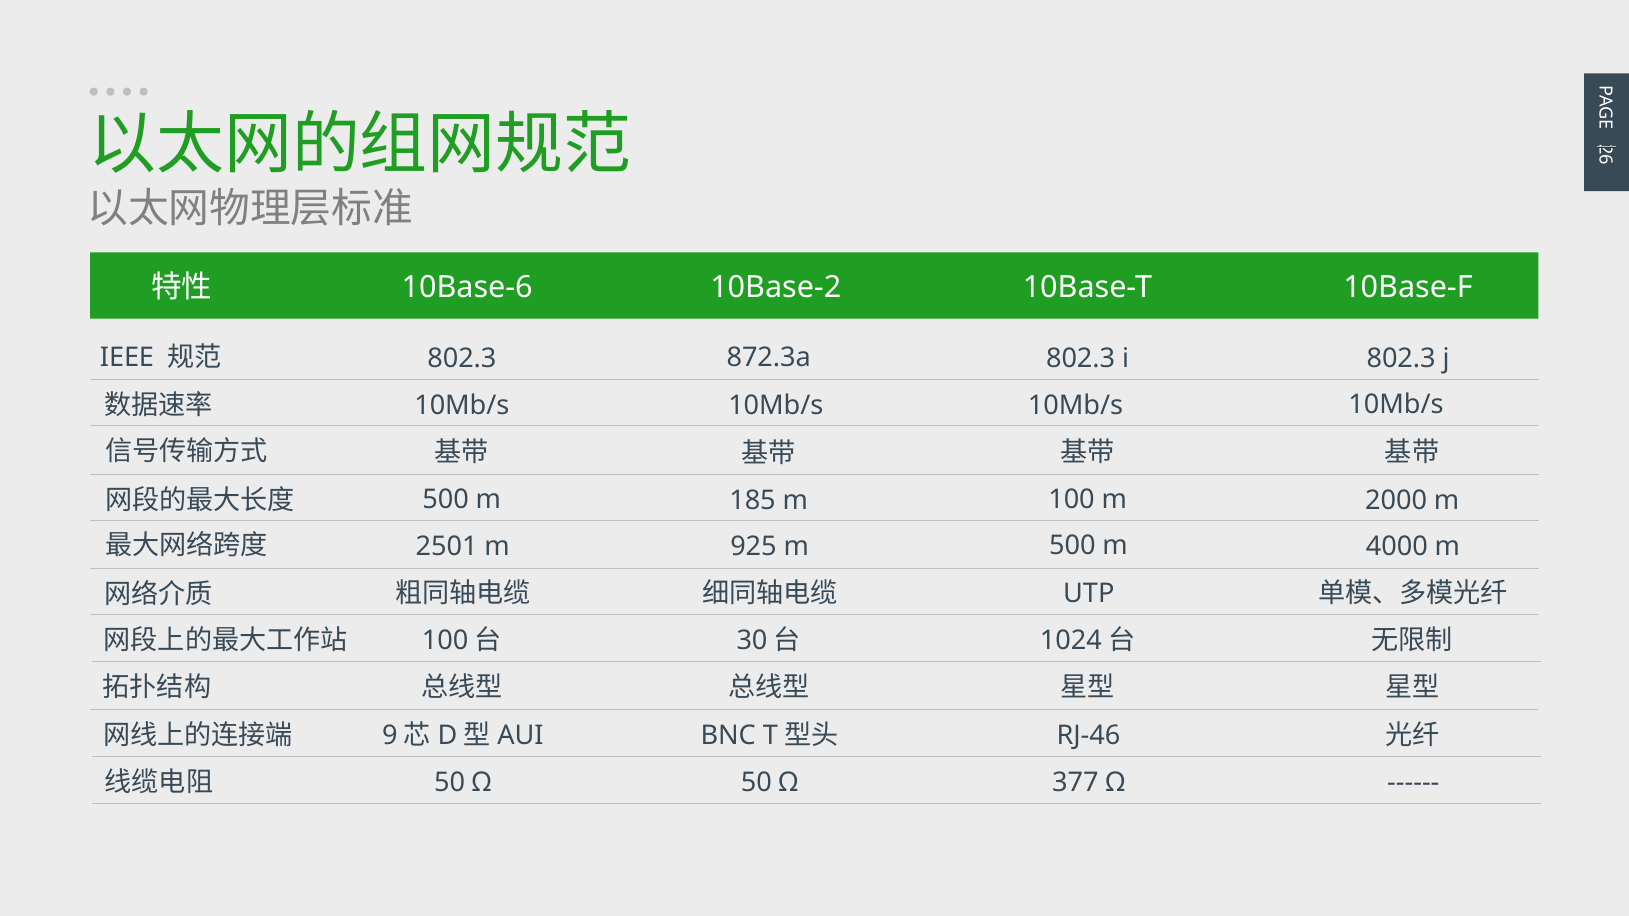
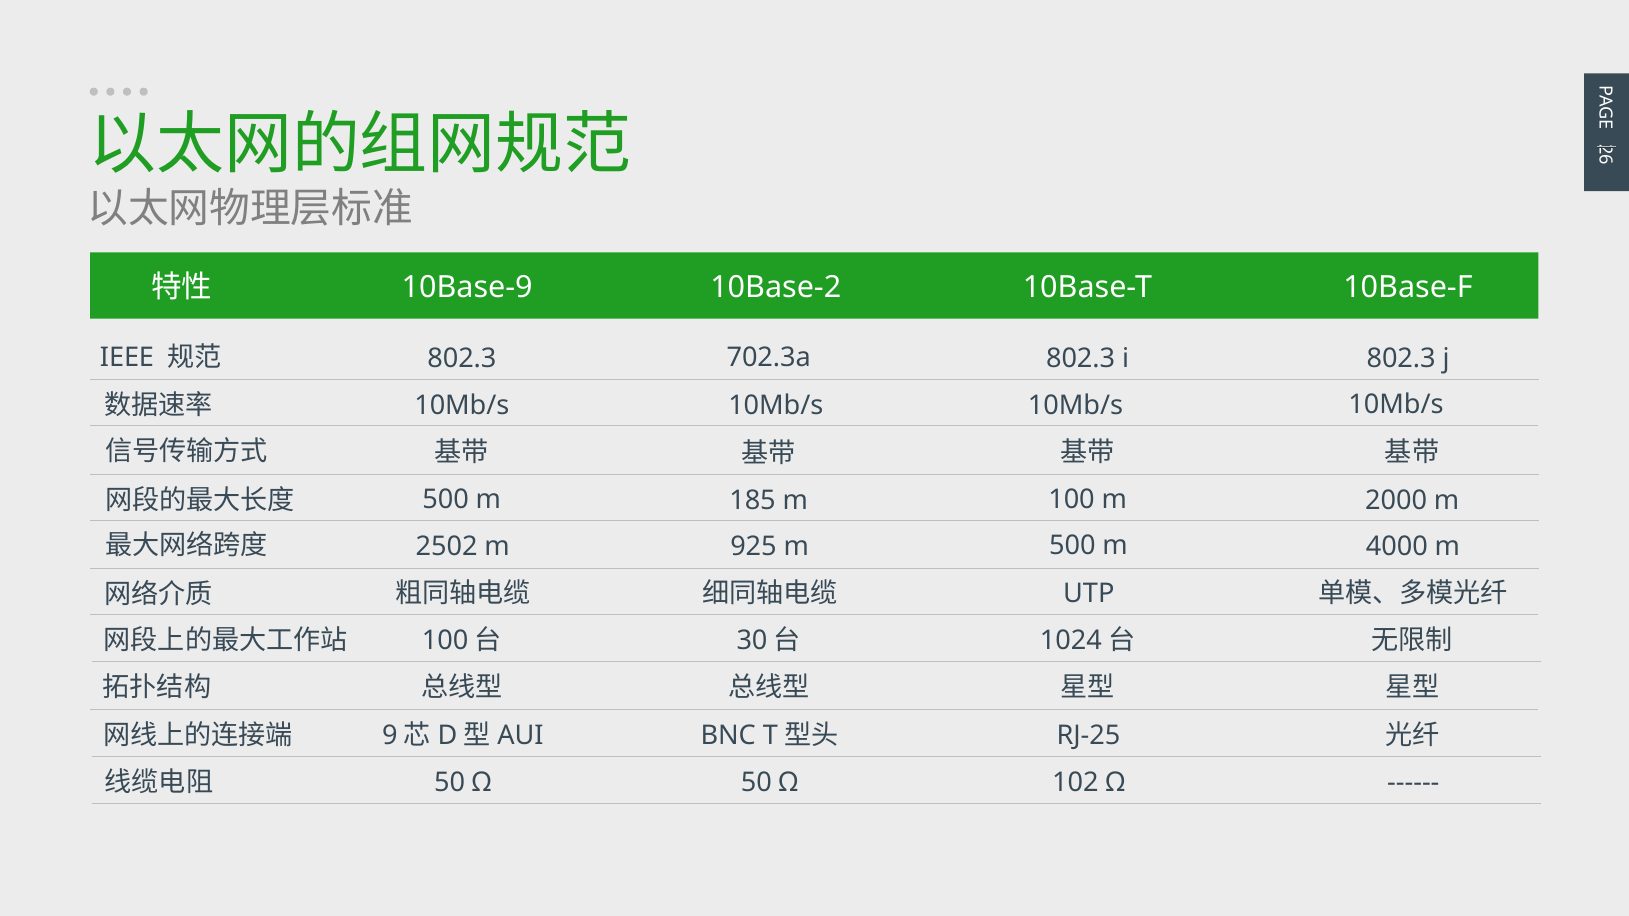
10Base-6: 10Base-6 -> 10Base-9
872.3a: 872.3a -> 702.3a
2501: 2501 -> 2502
RJ-46: RJ-46 -> RJ-25
377: 377 -> 102
